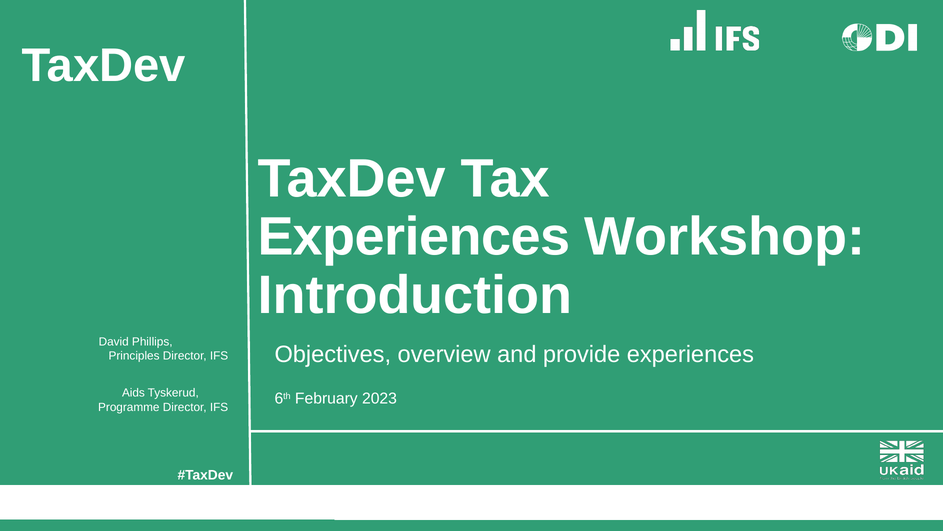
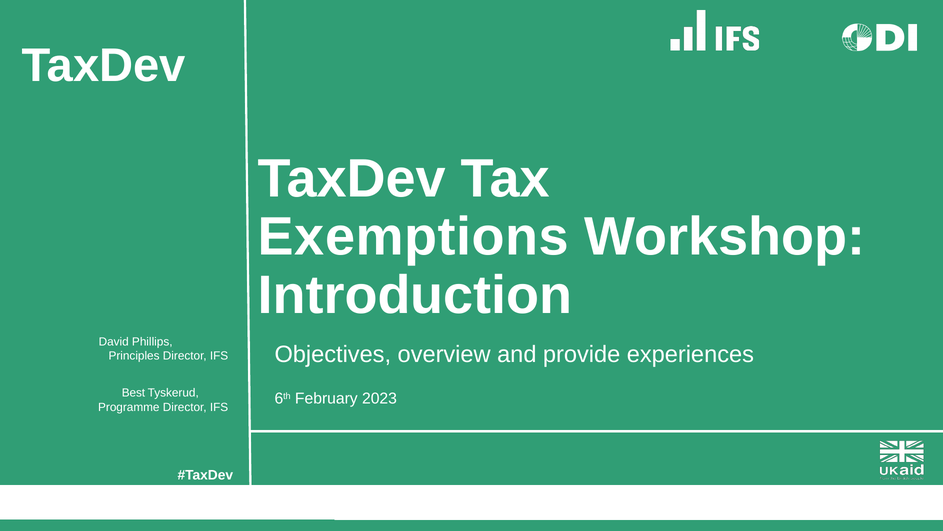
Experiences at (414, 237): Experiences -> Exemptions
Aids: Aids -> Best
